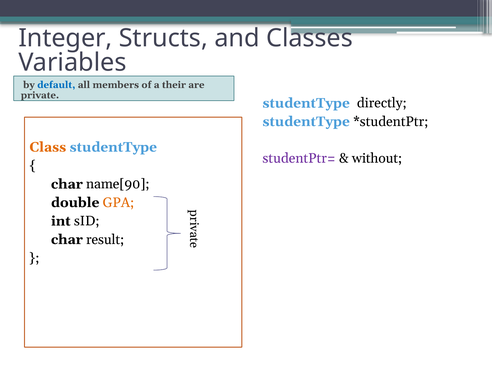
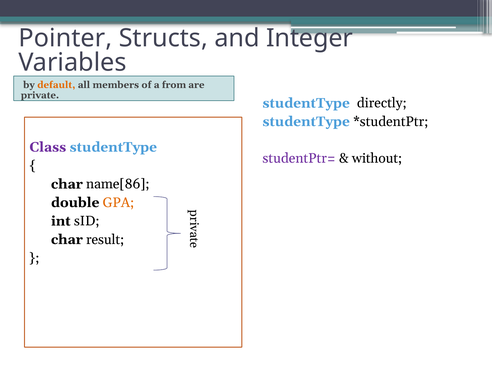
Integer: Integer -> Pointer
Classes: Classes -> Integer
default colour: blue -> orange
their: their -> from
Class colour: orange -> purple
name[90: name[90 -> name[86
